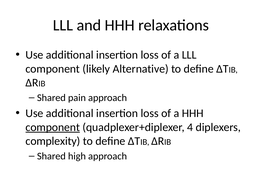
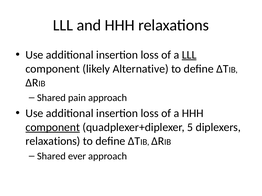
LLL at (189, 55) underline: none -> present
4: 4 -> 5
complexity at (53, 141): complexity -> relaxations
high: high -> ever
